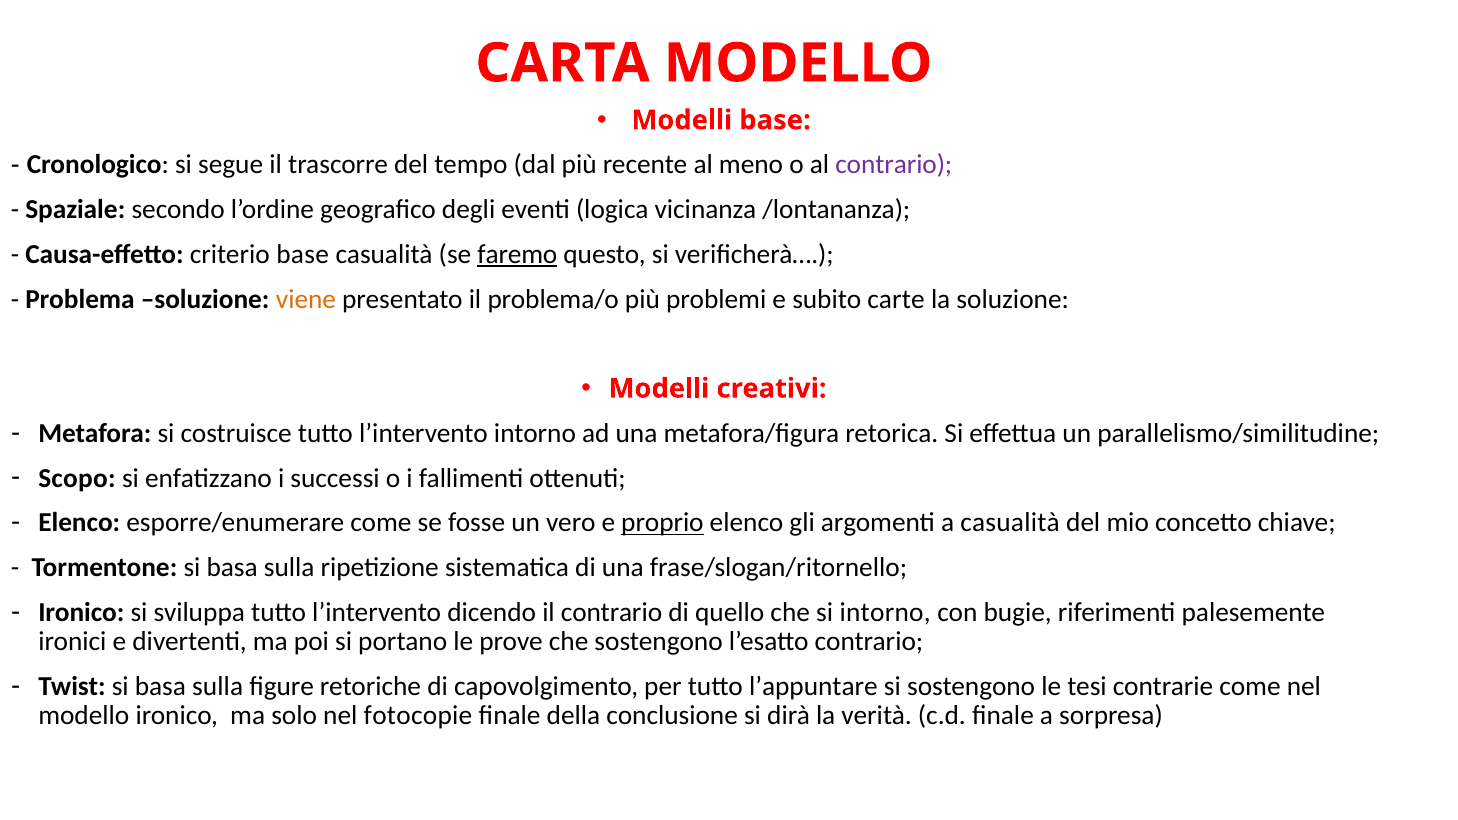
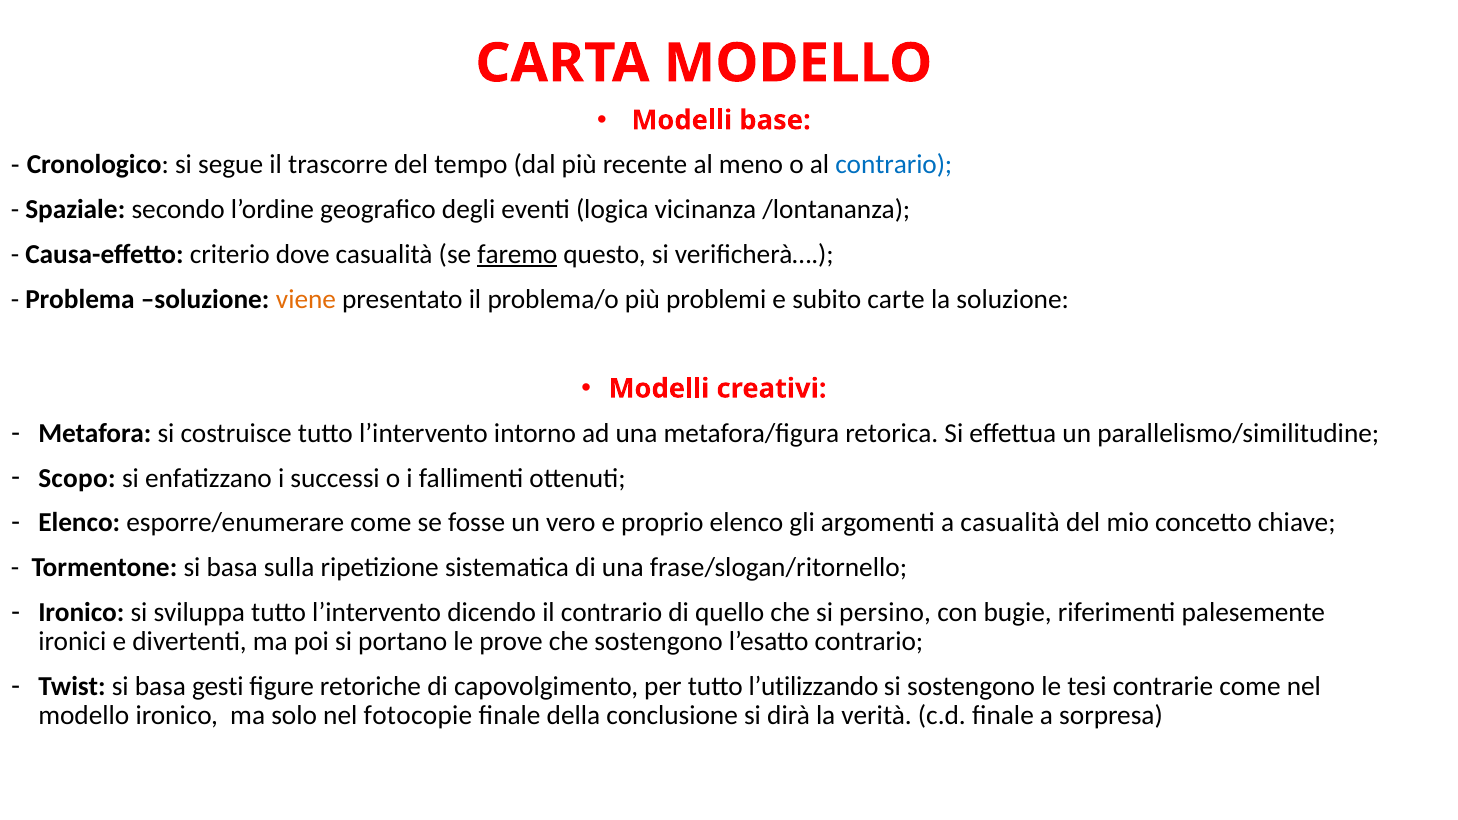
contrario at (894, 165) colour: purple -> blue
criterio base: base -> dove
proprio underline: present -> none
si intorno: intorno -> persino
Twist si basa sulla: sulla -> gesti
l’appuntare: l’appuntare -> l’utilizzando
